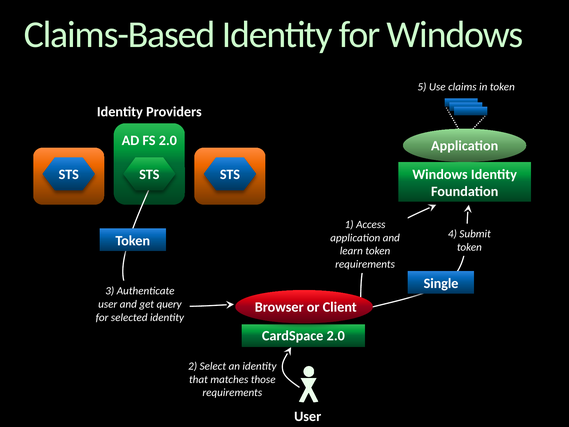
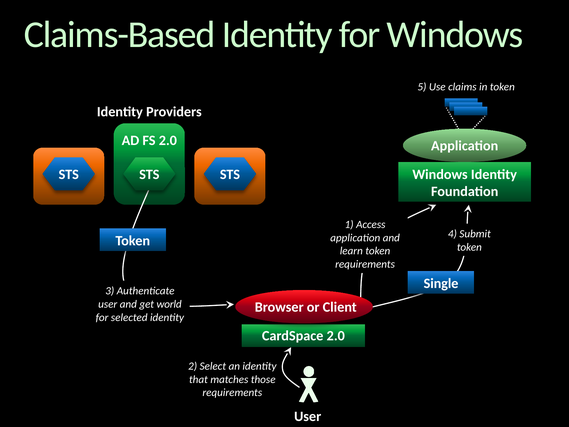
query: query -> world
